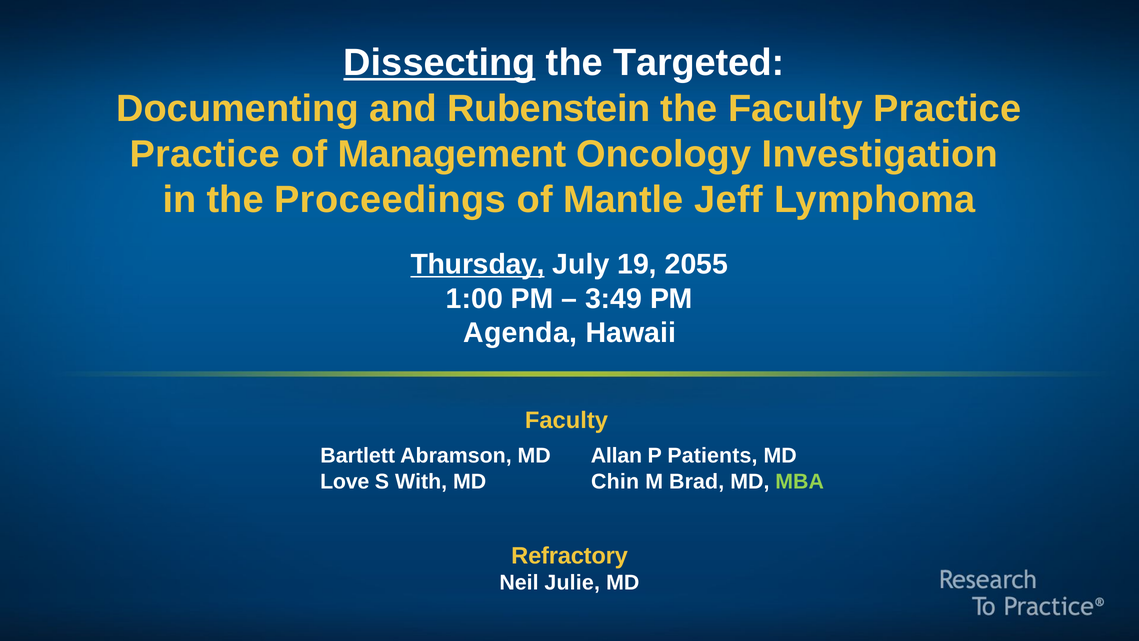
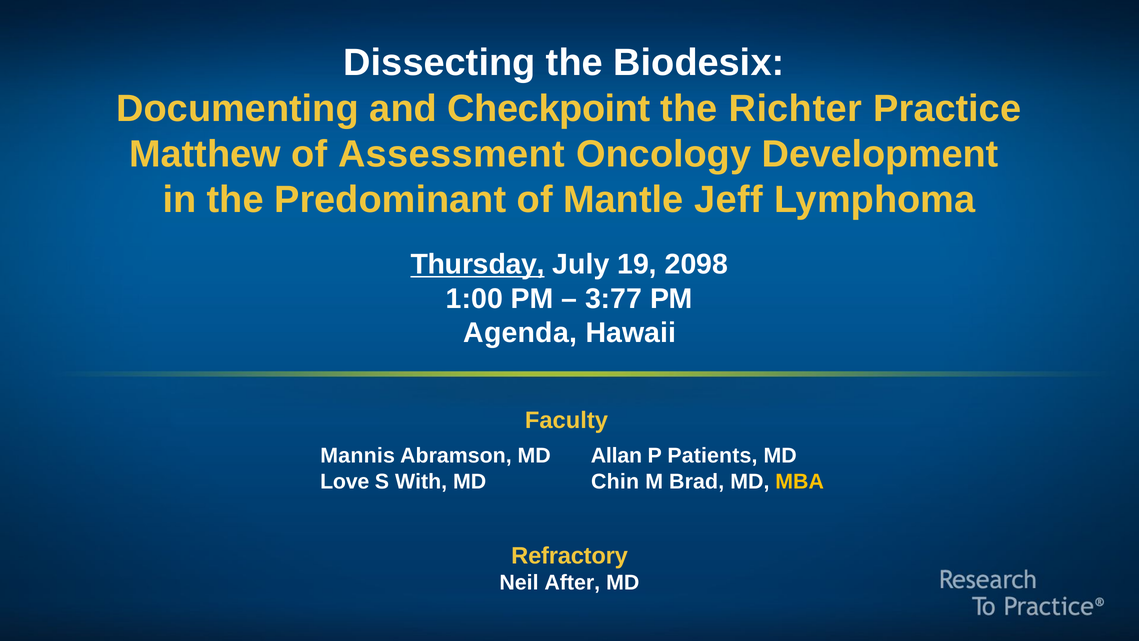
Dissecting underline: present -> none
Targeted: Targeted -> Biodesix
Rubenstein: Rubenstein -> Checkpoint
the Faculty: Faculty -> Richter
Practice at (205, 154): Practice -> Matthew
Management: Management -> Assessment
Investigation: Investigation -> Development
Proceedings: Proceedings -> Predominant
2055: 2055 -> 2098
3:49: 3:49 -> 3:77
Bartlett: Bartlett -> Mannis
MBA colour: light green -> yellow
Julie: Julie -> After
